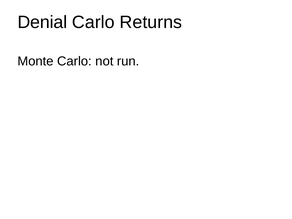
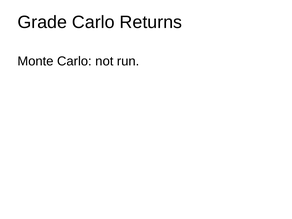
Denial: Denial -> Grade
